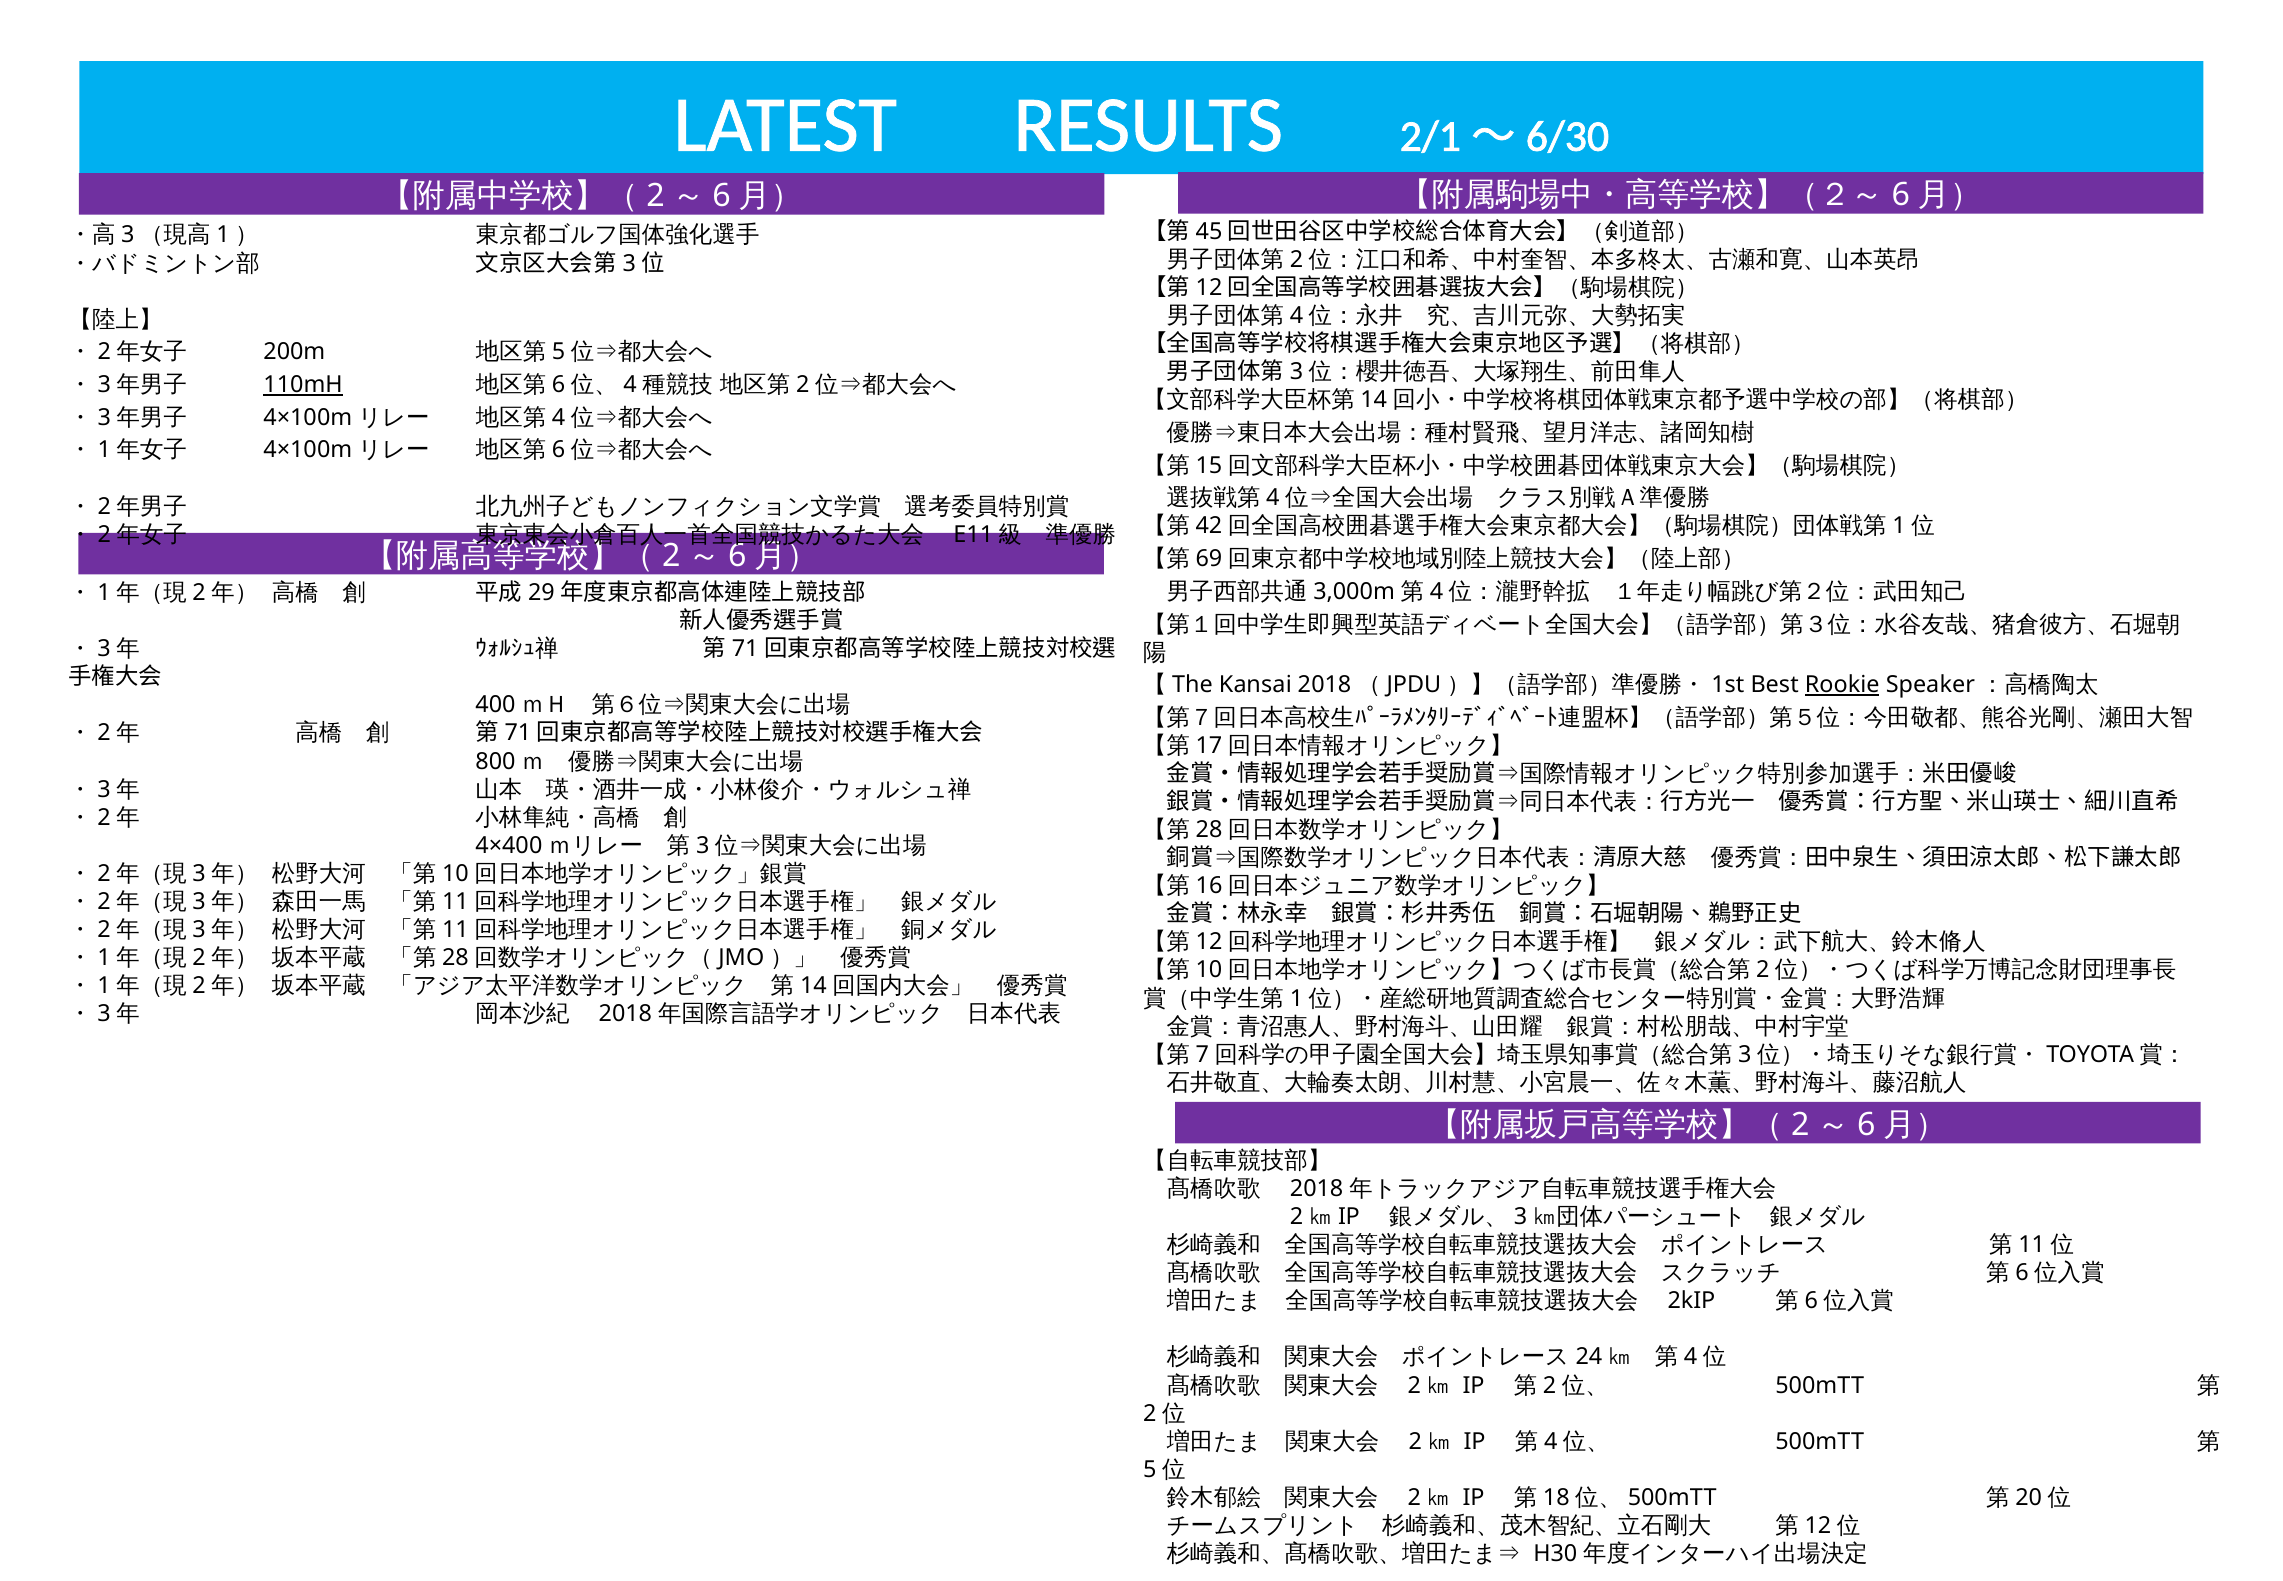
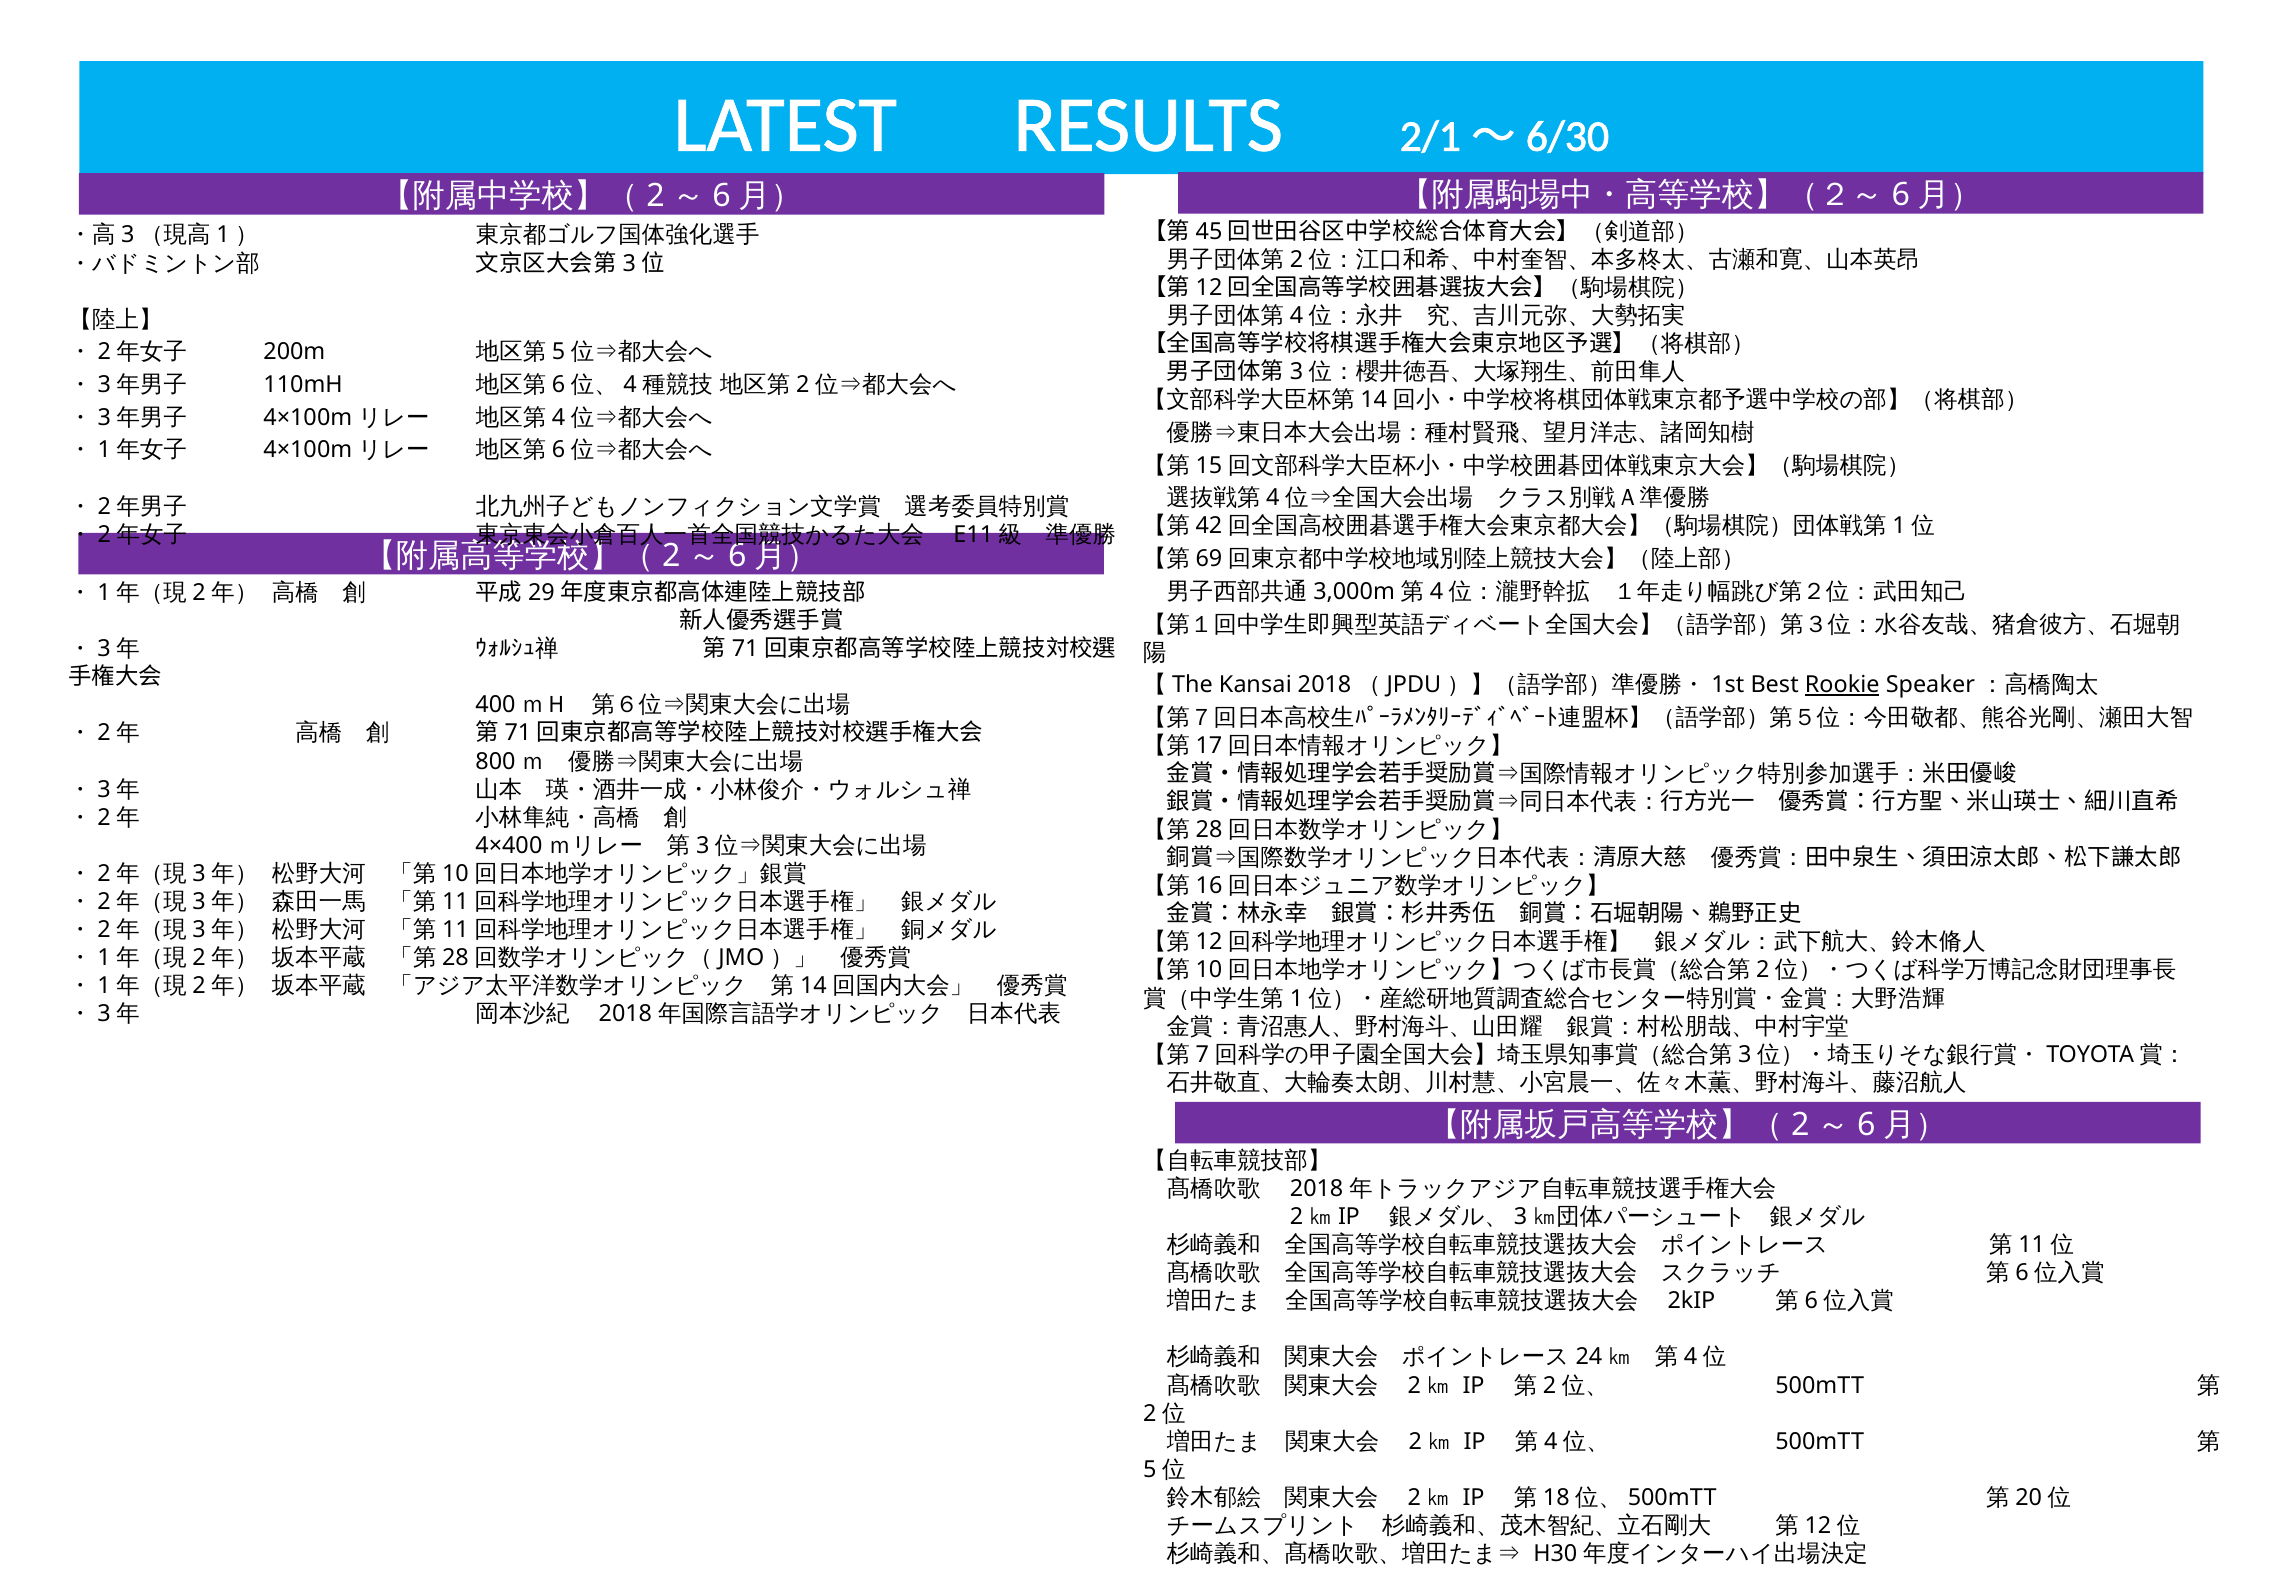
110mH underline: present -> none
